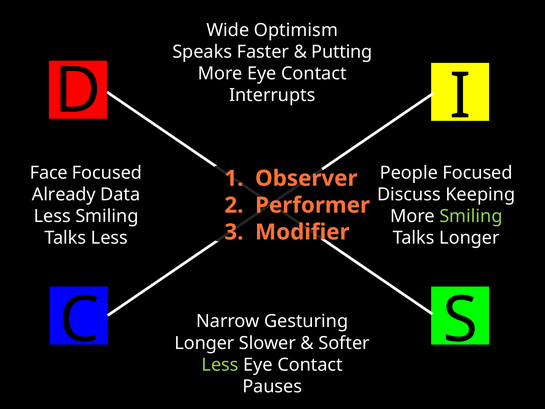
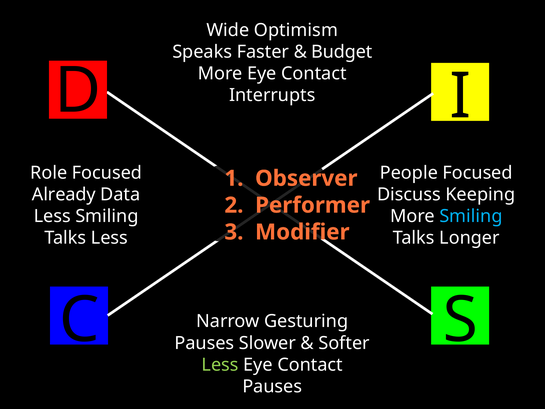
Putting: Putting -> Budget
Face: Face -> Role
Smiling at (471, 216) colour: light green -> light blue
Longer at (204, 343): Longer -> Pauses
